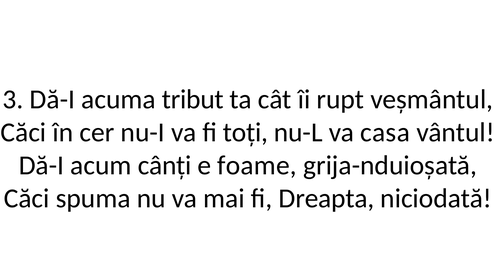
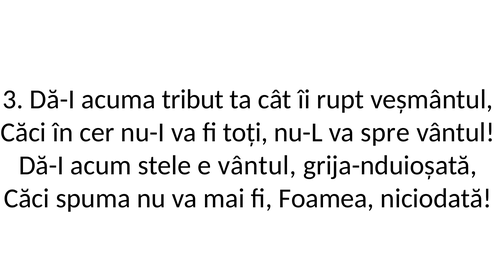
casa: casa -> spre
cânți: cânți -> stele
e foame: foame -> vântul
Dreapta: Dreapta -> Foamea
